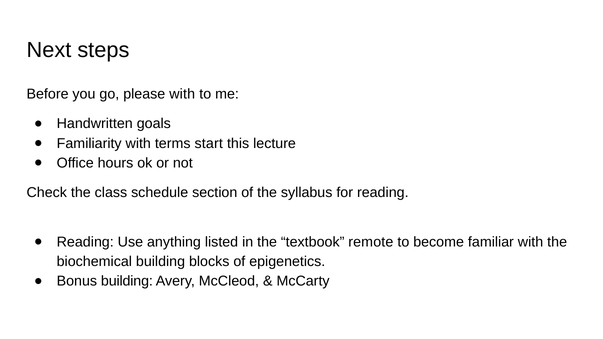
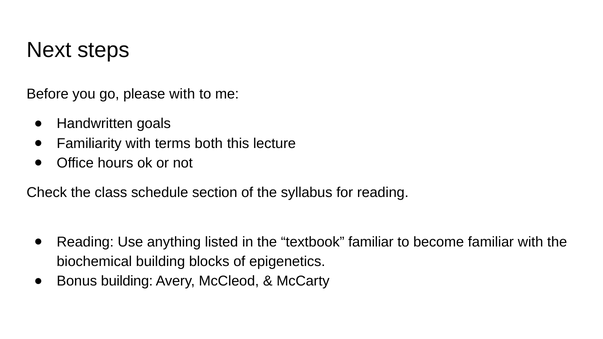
start: start -> both
textbook remote: remote -> familiar
